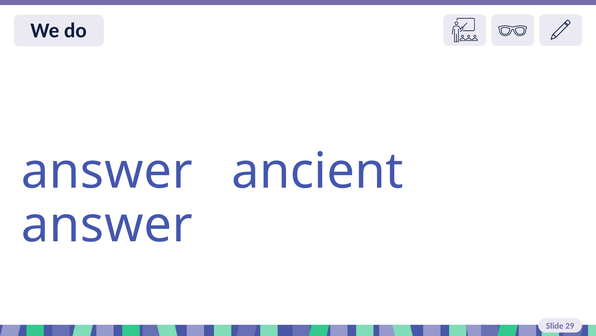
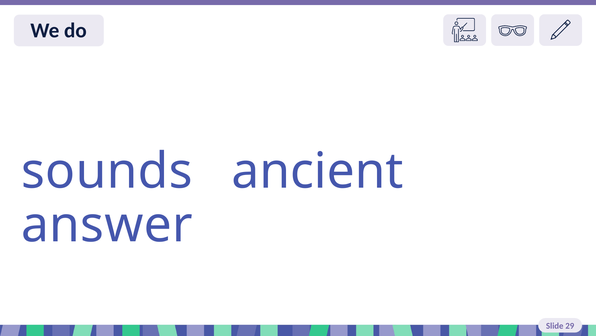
answer at (107, 171): answer -> sounds
